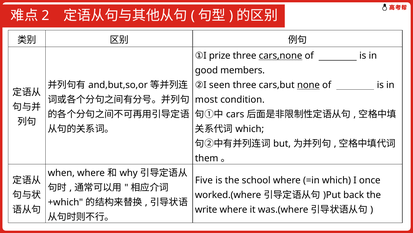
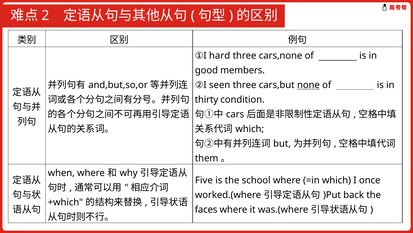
prize: prize -> hard
cars,none underline: present -> none
most: most -> thirty
write: write -> faces
